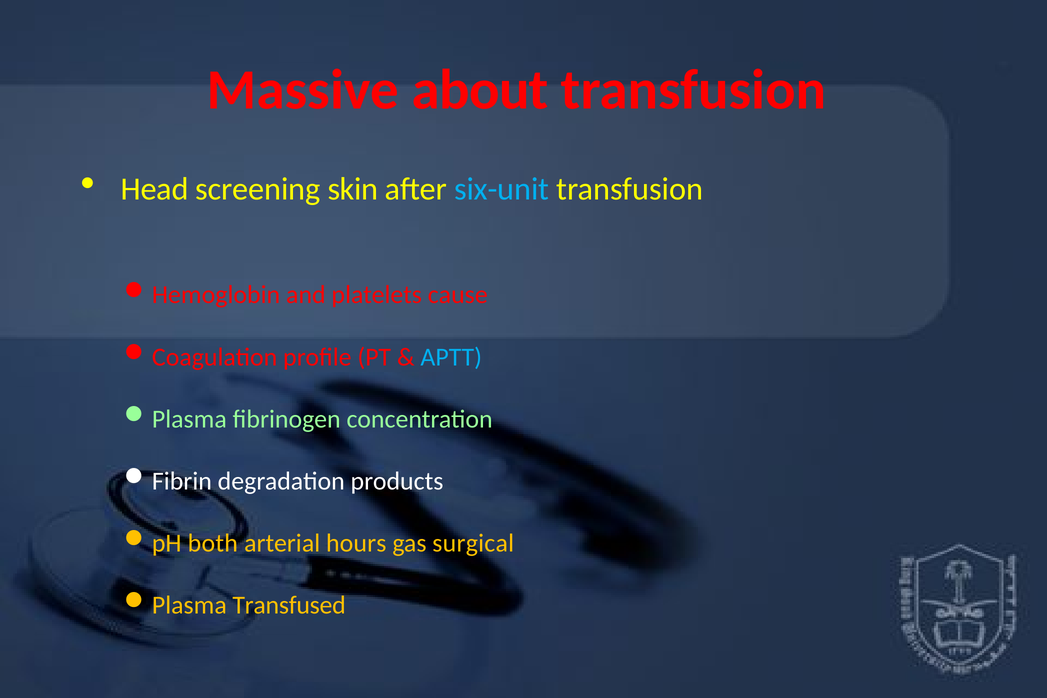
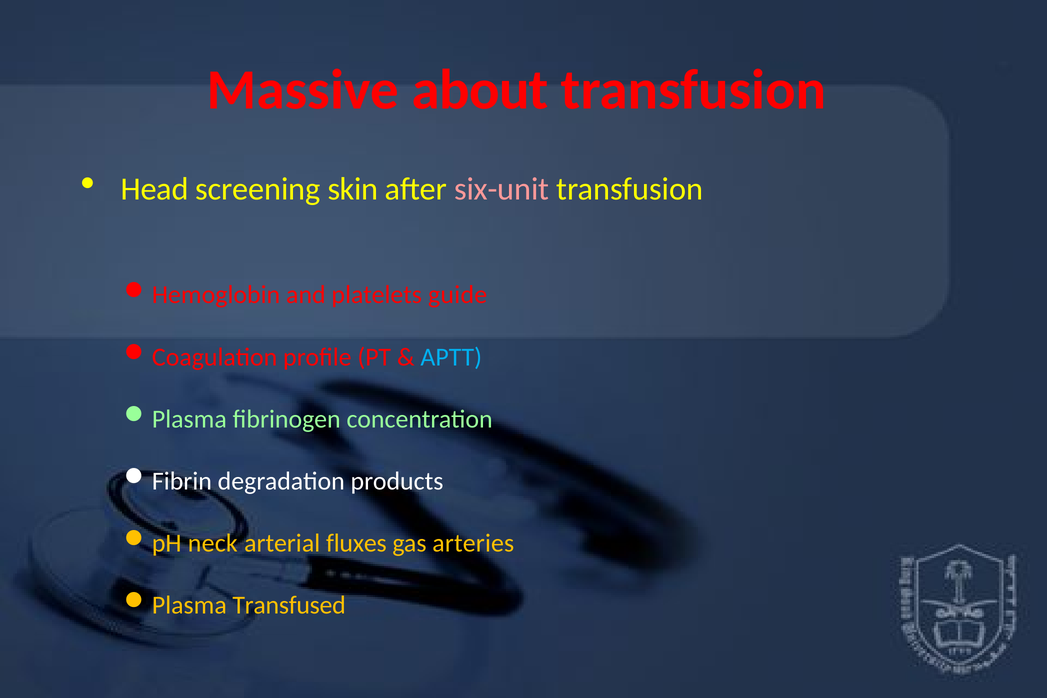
six-unit colour: light blue -> pink
cause: cause -> guide
both: both -> neck
hours: hours -> fluxes
surgical: surgical -> arteries
